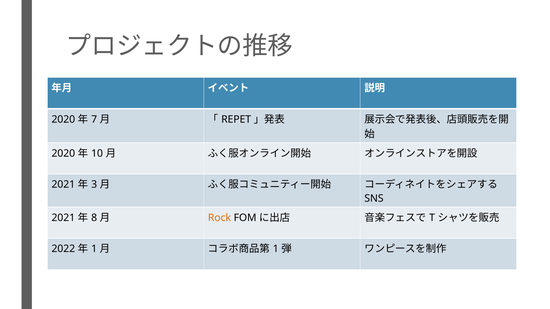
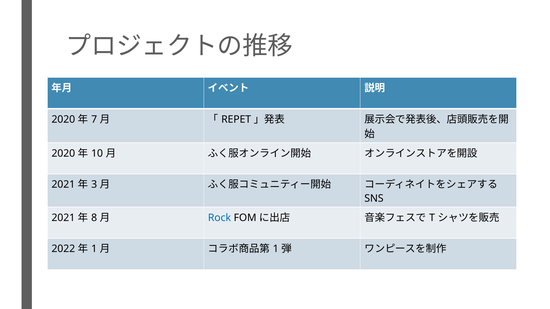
Rock colour: orange -> blue
